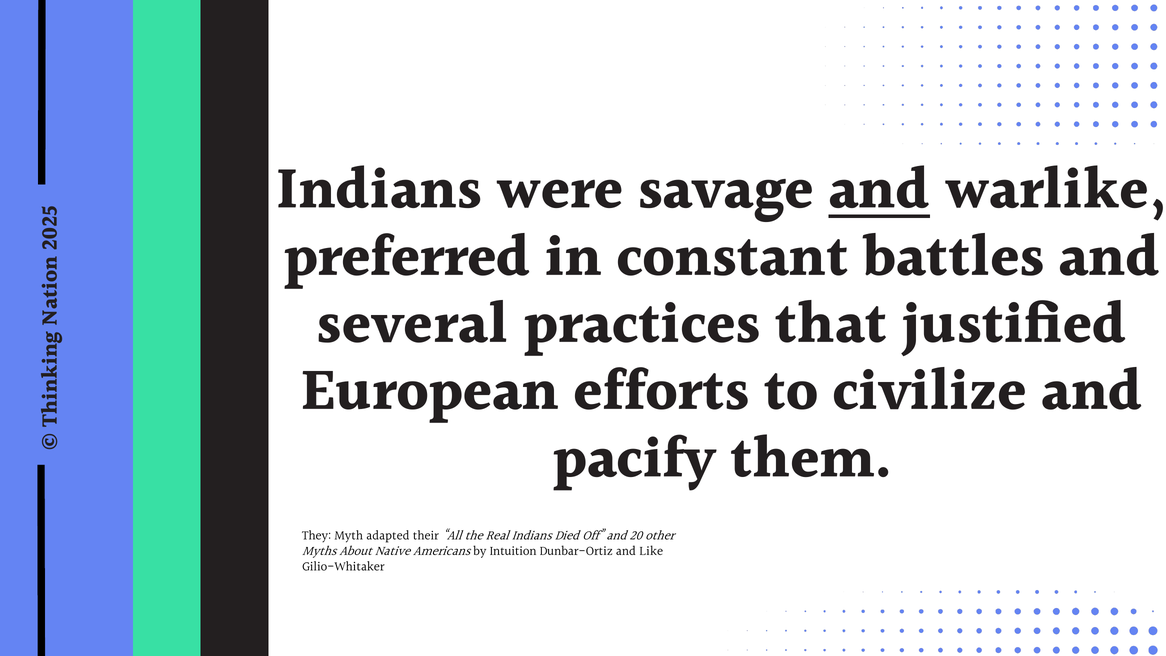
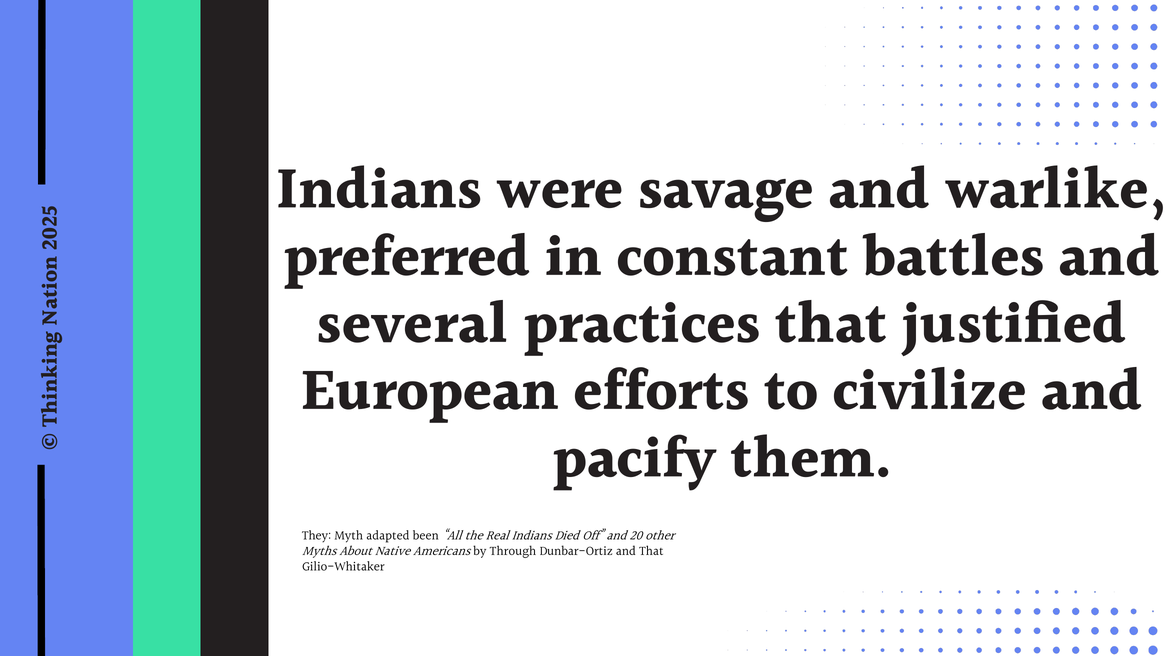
and at (879, 191) underline: present -> none
their: their -> been
Intuition: Intuition -> Through
and Like: Like -> That
